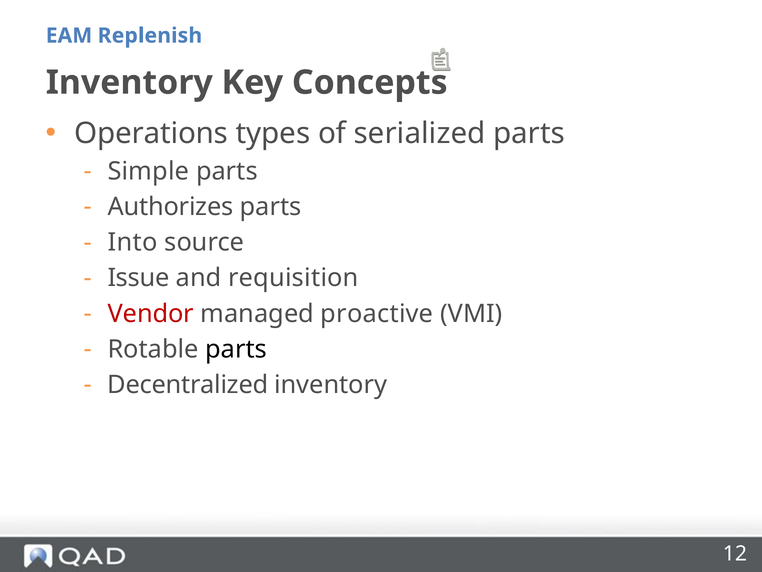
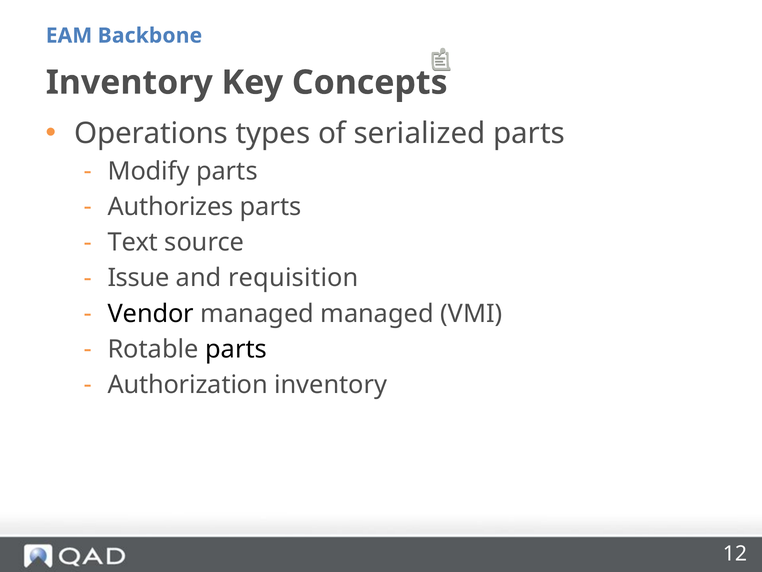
Replenish: Replenish -> Backbone
Simple: Simple -> Modify
Into: Into -> Text
Vendor colour: red -> black
managed proactive: proactive -> managed
Decentralized: Decentralized -> Authorization
